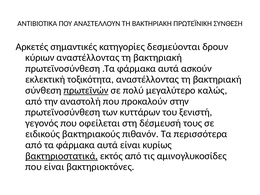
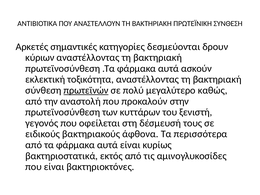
καλώς: καλώς -> καθώς
πιθανόν: πιθανόν -> άφθονα
βακτηριοστατικά underline: present -> none
